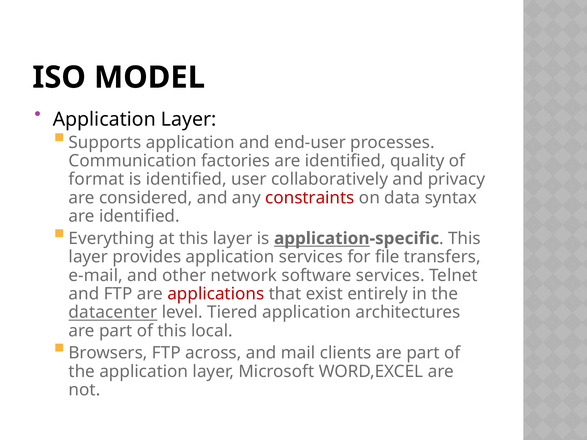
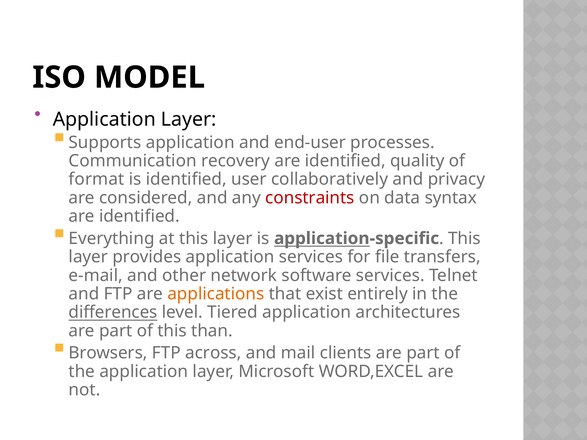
factories: factories -> recovery
applications colour: red -> orange
datacenter: datacenter -> differences
local: local -> than
